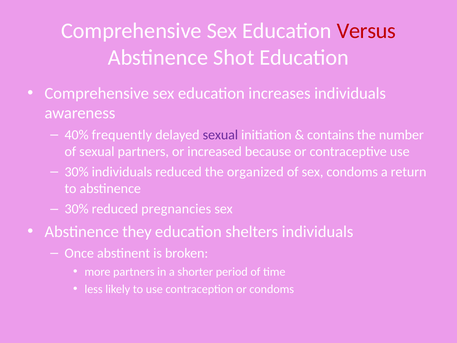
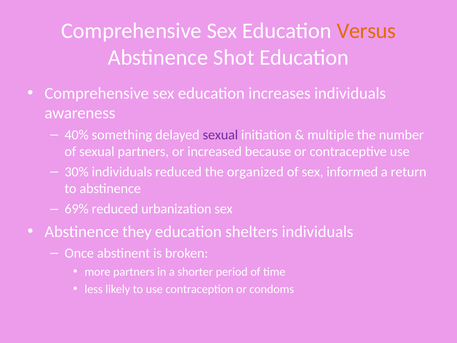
Versus colour: red -> orange
frequently: frequently -> something
contains: contains -> multiple
sex condoms: condoms -> informed
30% at (77, 209): 30% -> 69%
pregnancies: pregnancies -> urbanization
